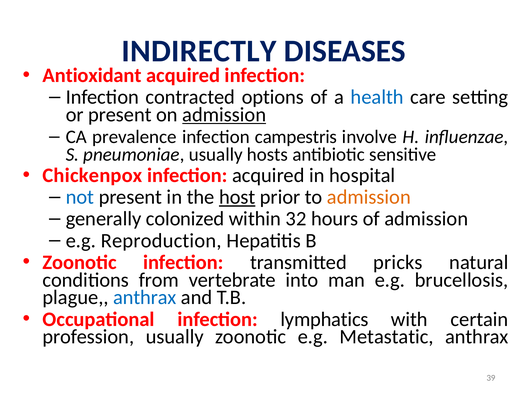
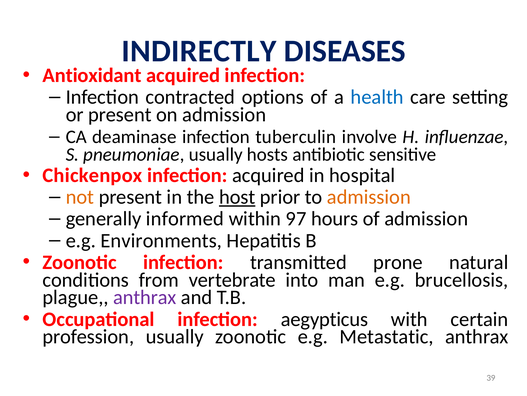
admission at (224, 114) underline: present -> none
prevalence: prevalence -> deaminase
campestris: campestris -> tuberculin
not colour: blue -> orange
colonized: colonized -> informed
32: 32 -> 97
Reproduction: Reproduction -> Environments
pricks: pricks -> prone
anthrax at (145, 297) colour: blue -> purple
lymphatics: lymphatics -> aegypticus
